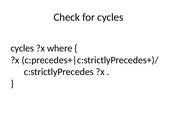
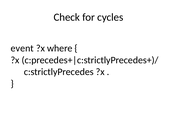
cycles at (22, 48): cycles -> event
